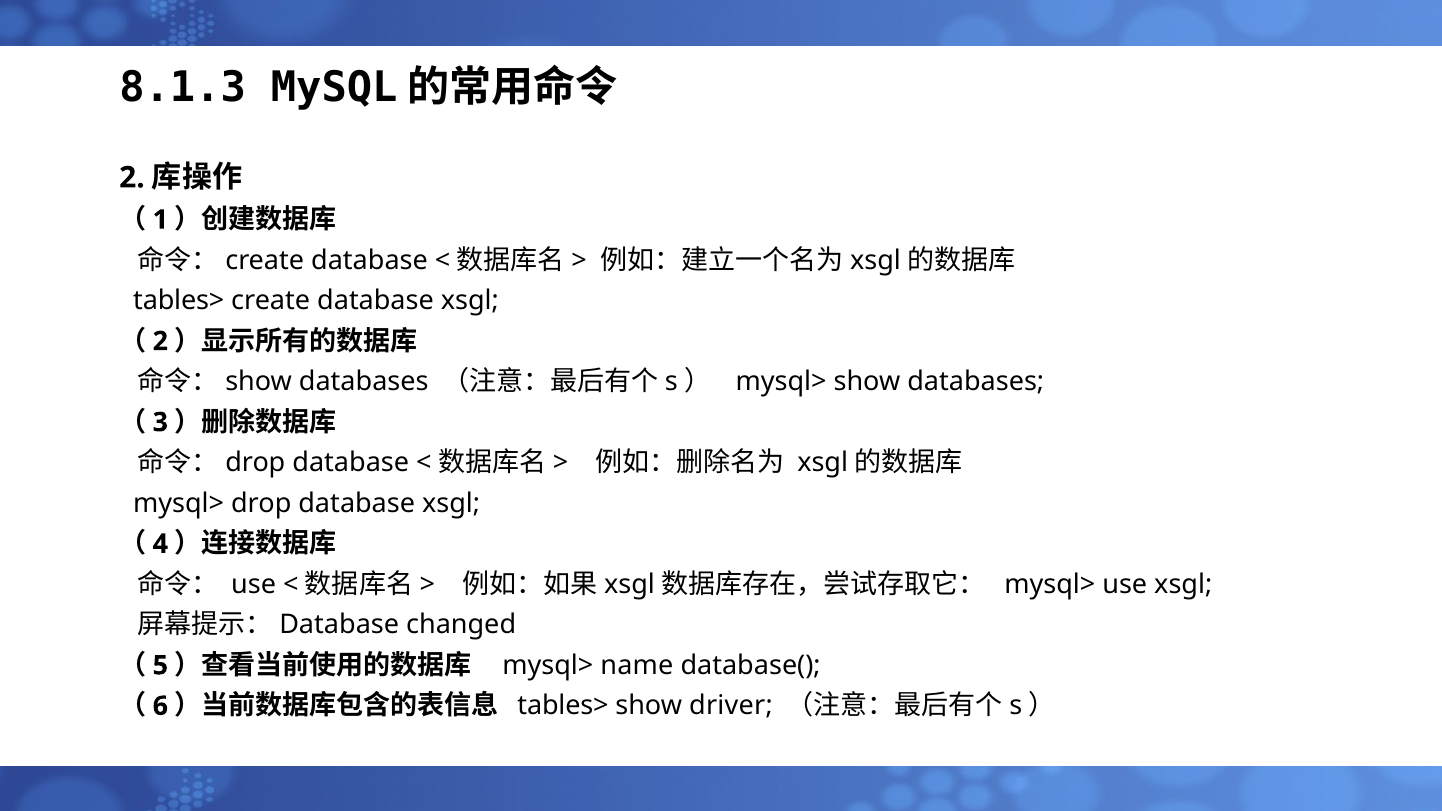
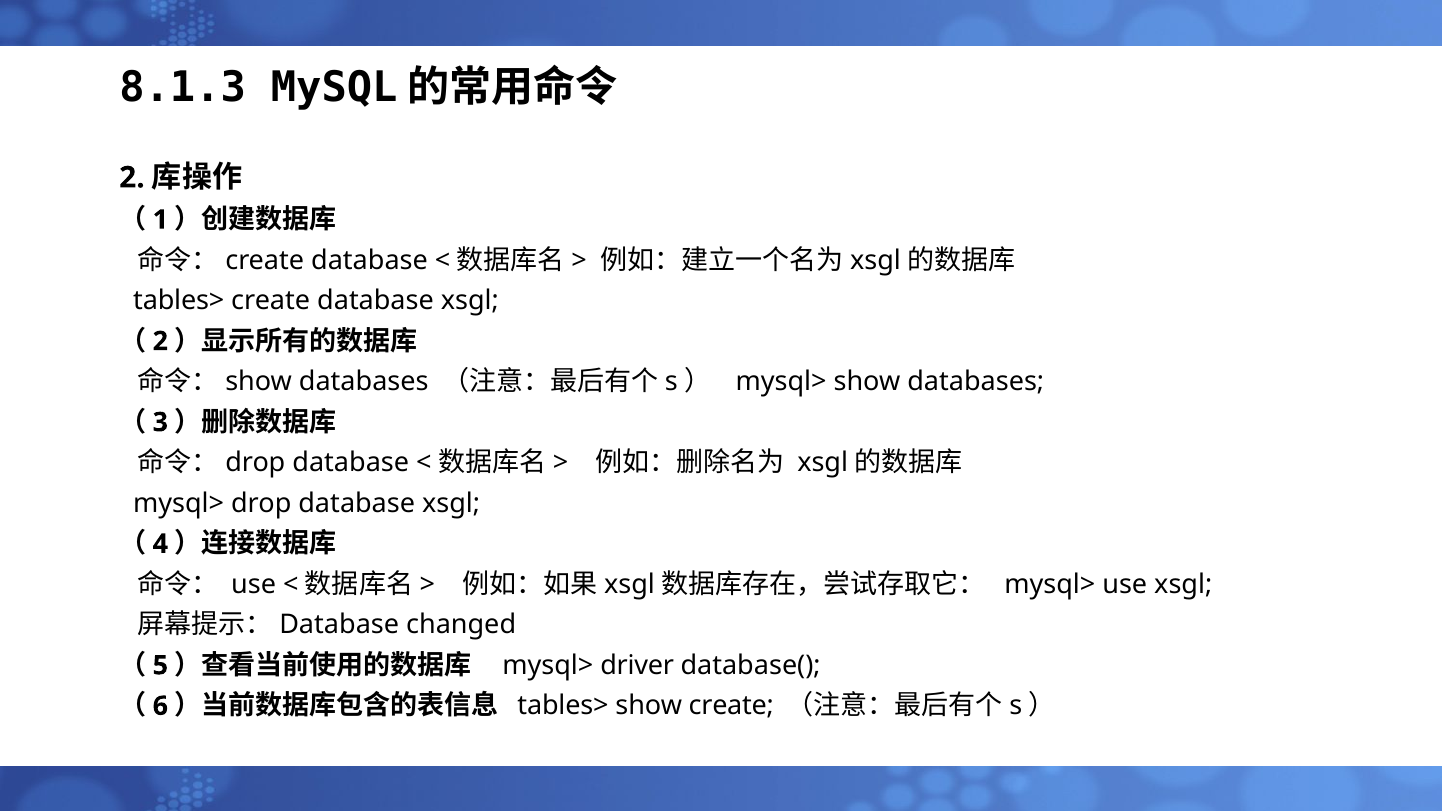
name: name -> driver
show driver: driver -> create
